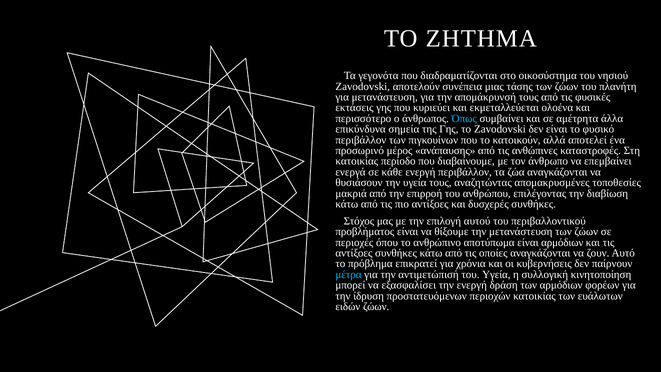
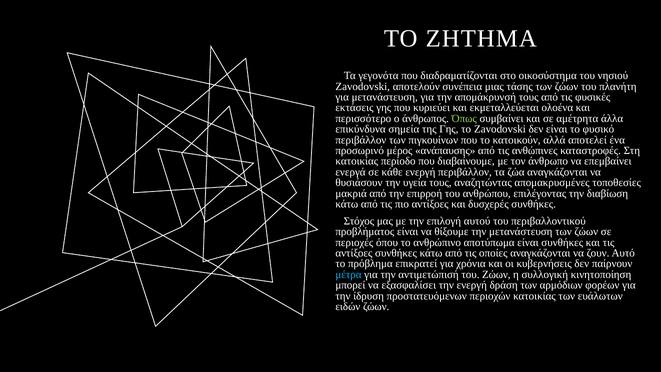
Όπως colour: light blue -> light green
είναι αρμόδιων: αρμόδιων -> συνθήκες
του Υγεία: Υγεία -> Ζώων
